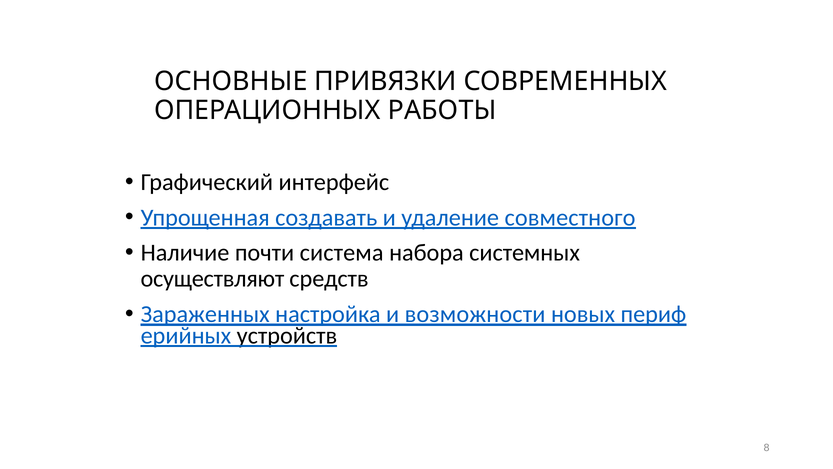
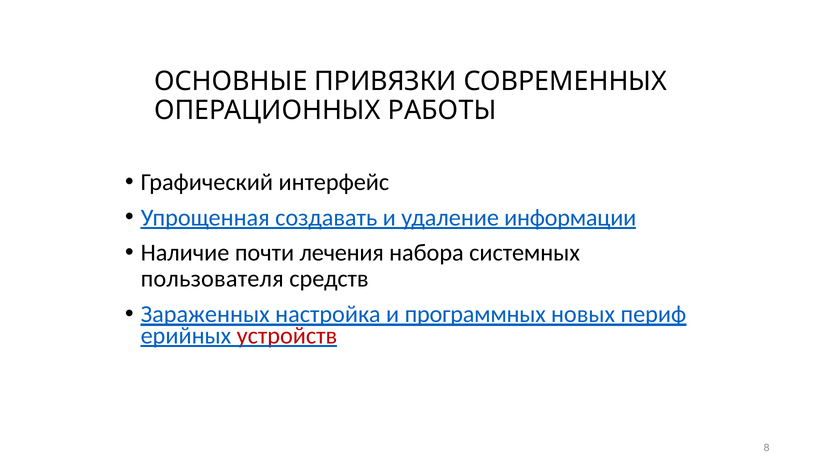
совместного: совместного -> информации
система: система -> лечения
осуществляют: осуществляют -> пользователя
возможности: возможности -> программных
устройств colour: black -> red
